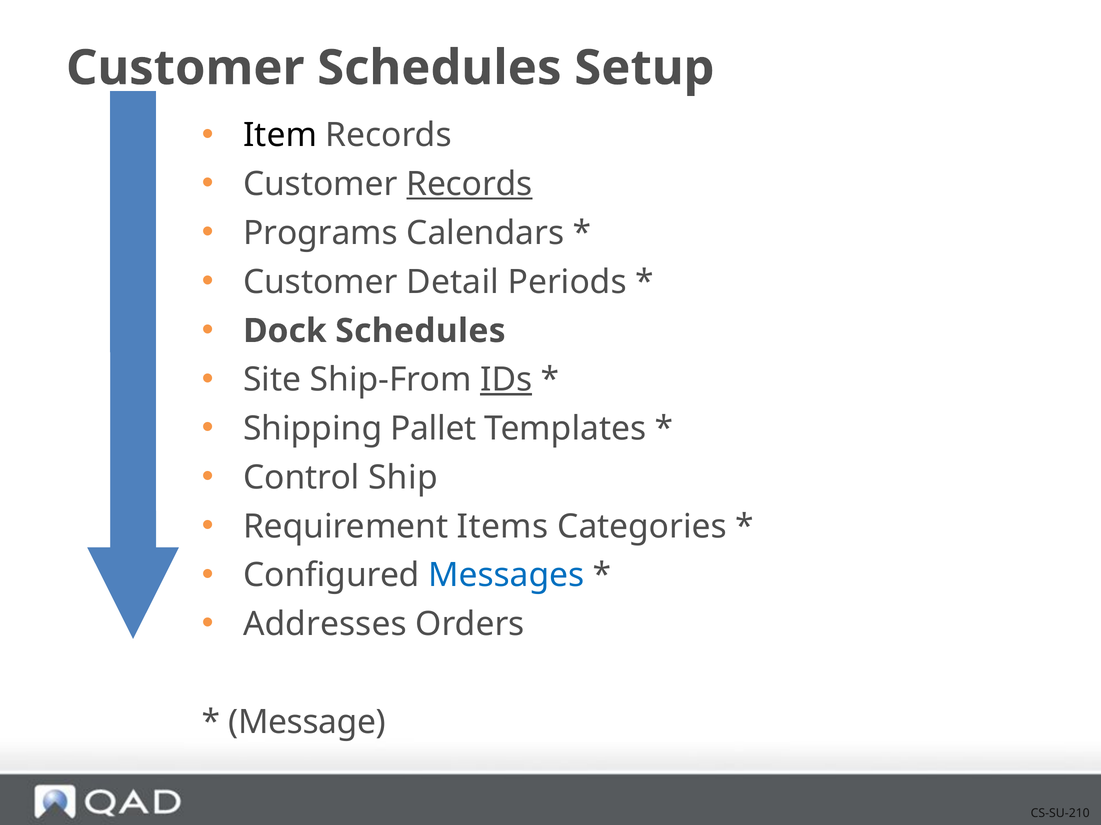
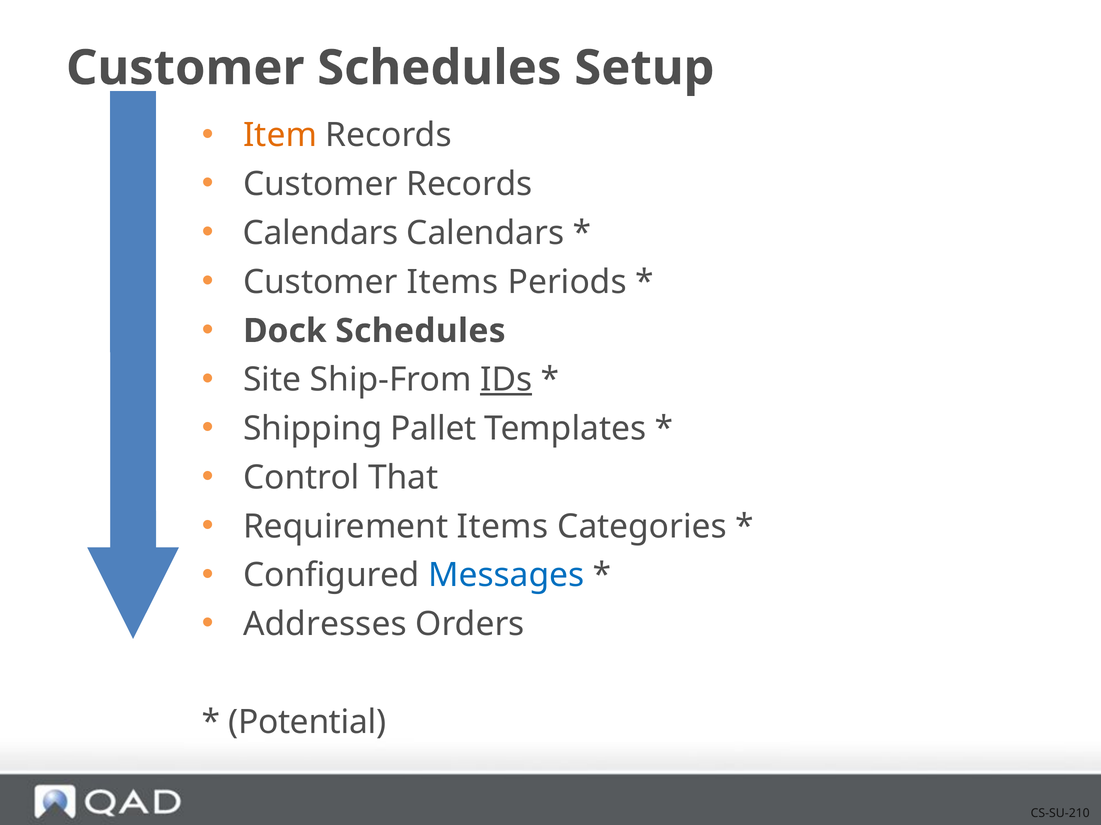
Item colour: black -> orange
Records at (469, 184) underline: present -> none
Programs at (320, 233): Programs -> Calendars
Customer Detail: Detail -> Items
Ship: Ship -> That
Message: Message -> Potential
